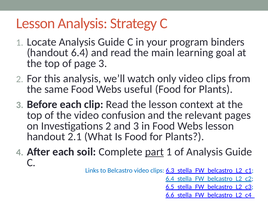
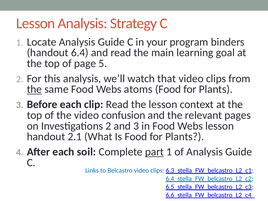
page 3: 3 -> 5
only: only -> that
the at (34, 89) underline: none -> present
useful: useful -> atoms
